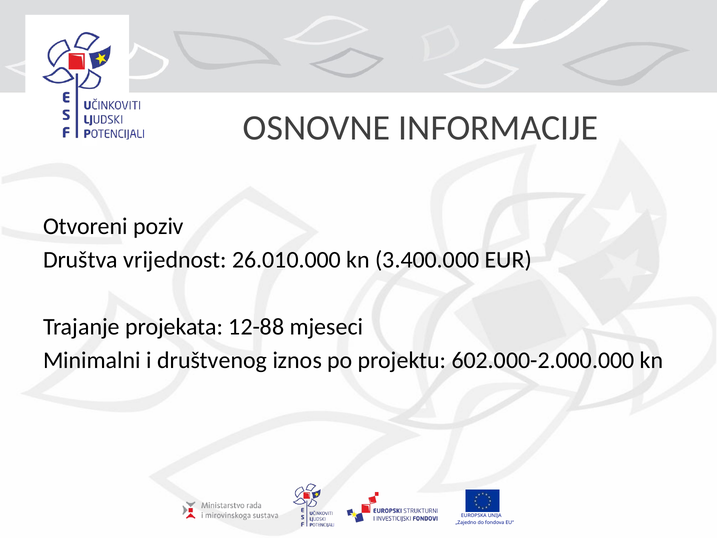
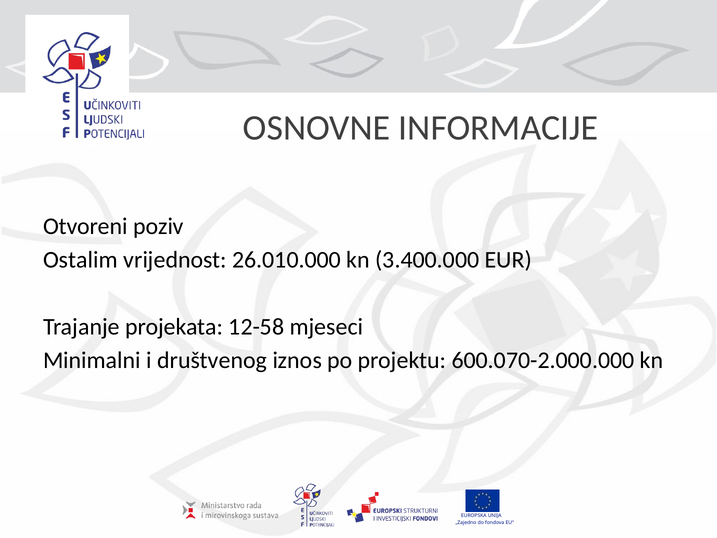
Društva: Društva -> Ostalim
12-88: 12-88 -> 12-58
602.000-2.000.000: 602.000-2.000.000 -> 600.070-2.000.000
